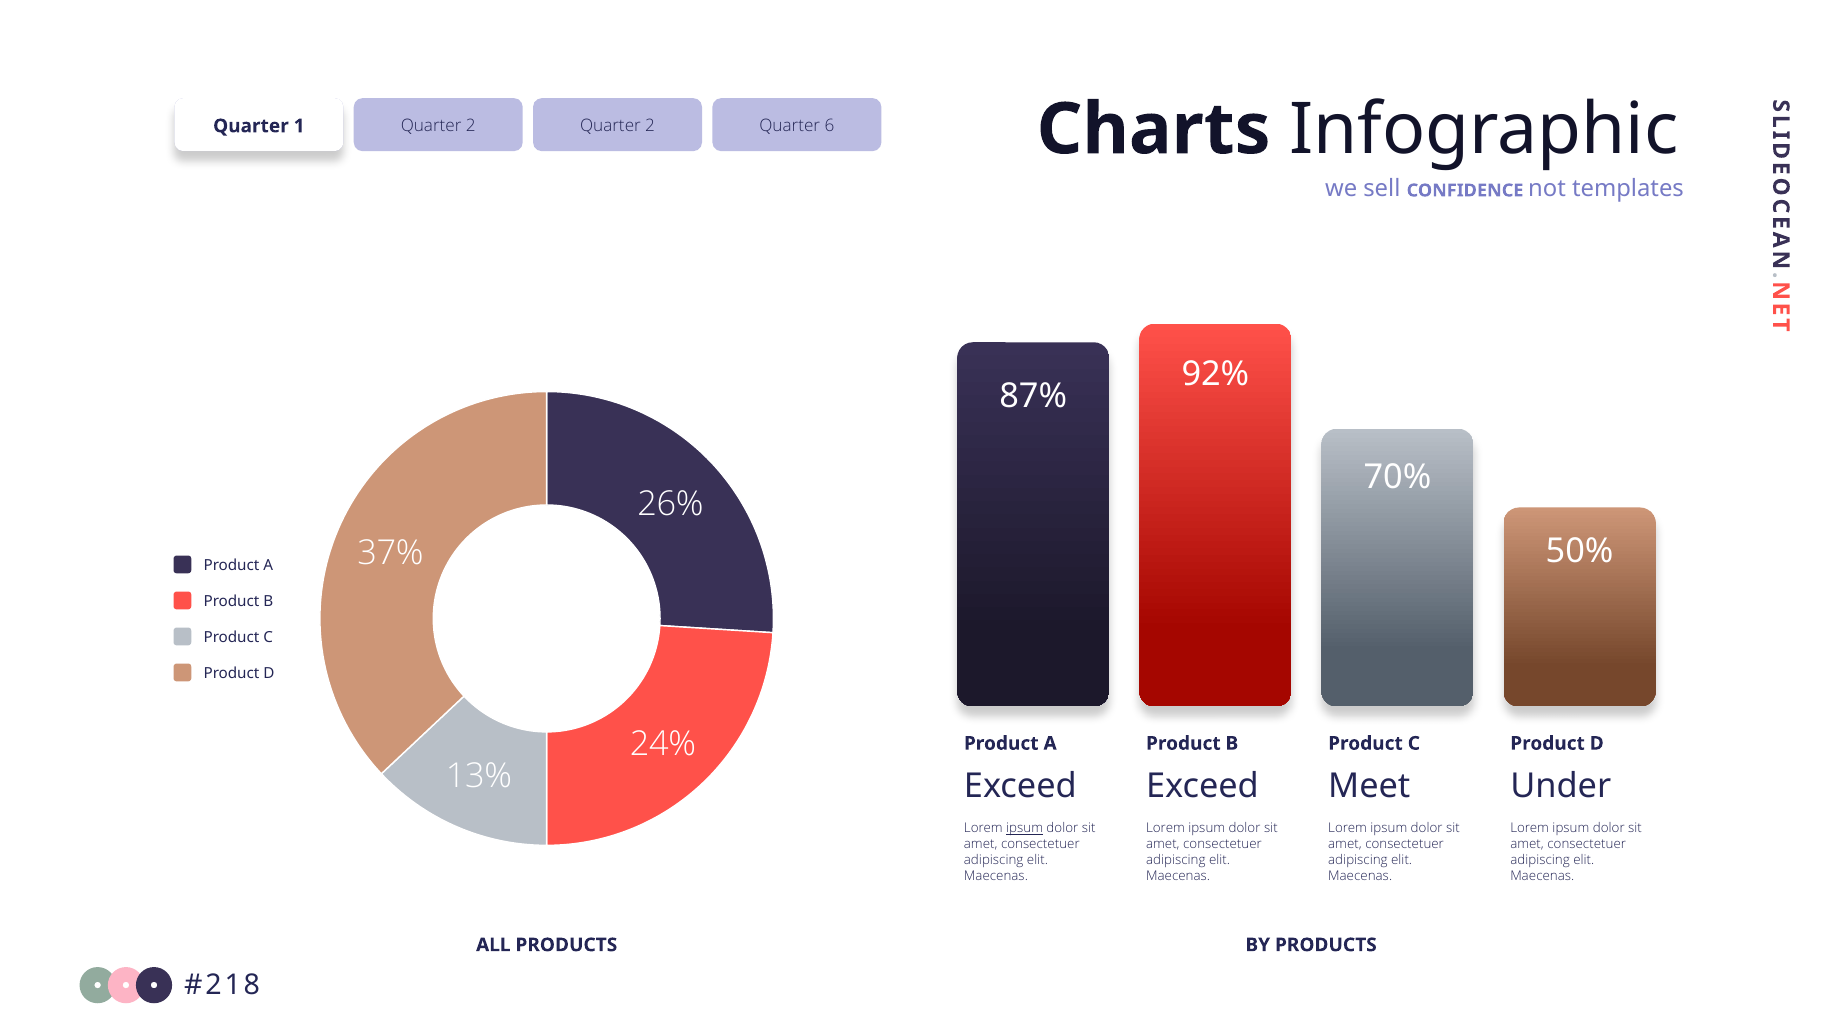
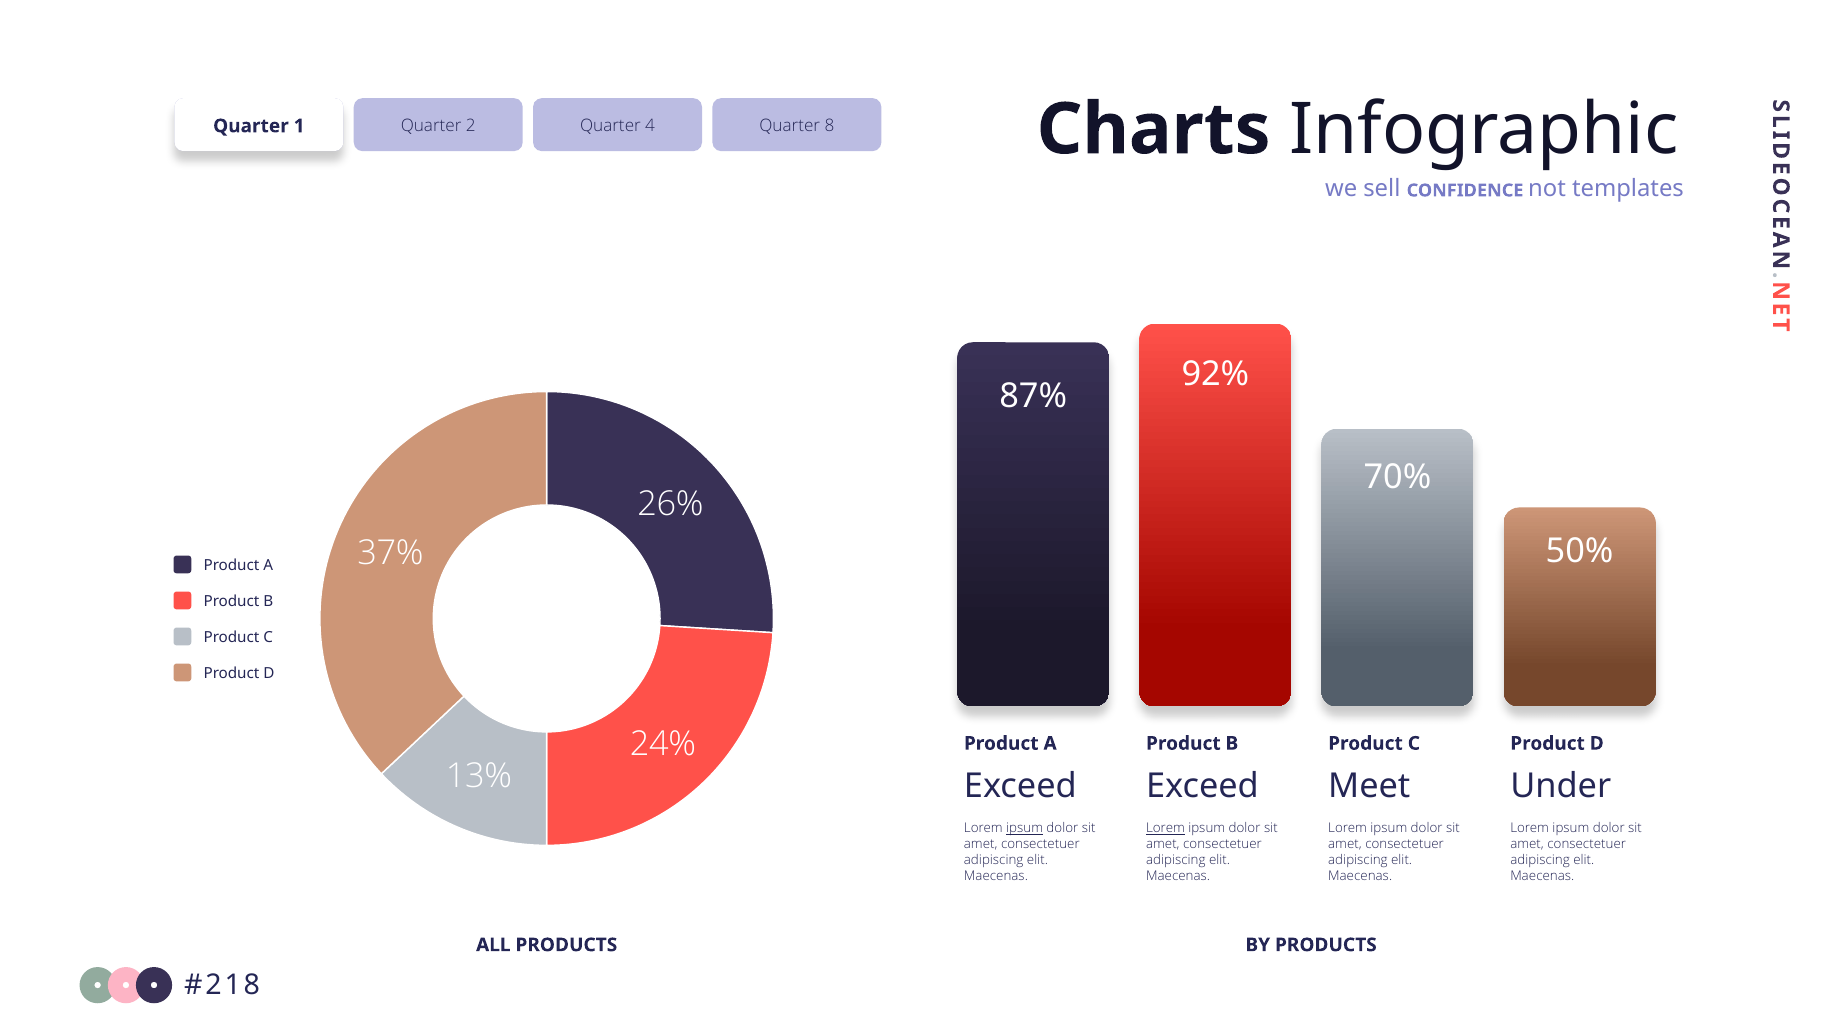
1 Quarter 2: 2 -> 4
6: 6 -> 8
Lorem at (1165, 828) underline: none -> present
